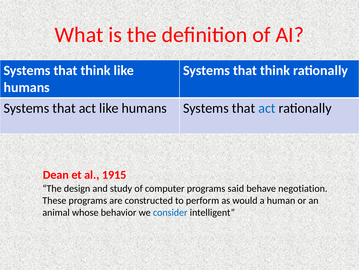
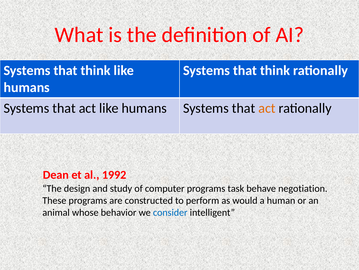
act at (267, 108) colour: blue -> orange
1915: 1915 -> 1992
said: said -> task
